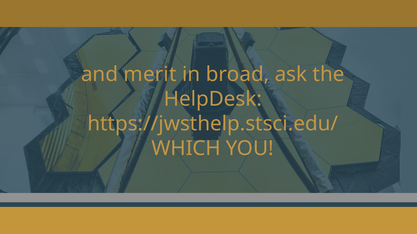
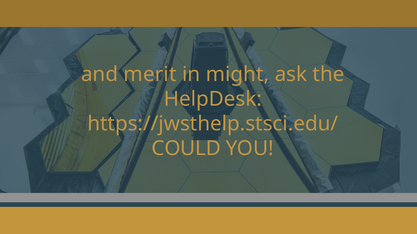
broad: broad -> might
WHICH: WHICH -> COULD
